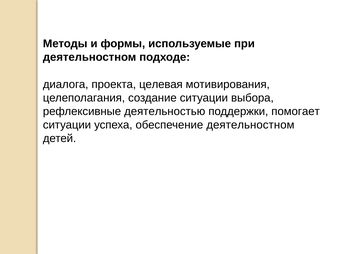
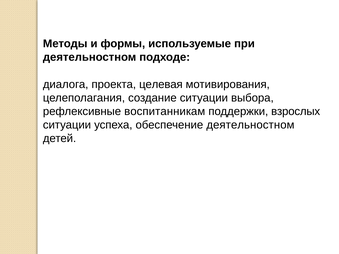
деятельностью: деятельностью -> воспитанникам
помогает: помогает -> взрослых
